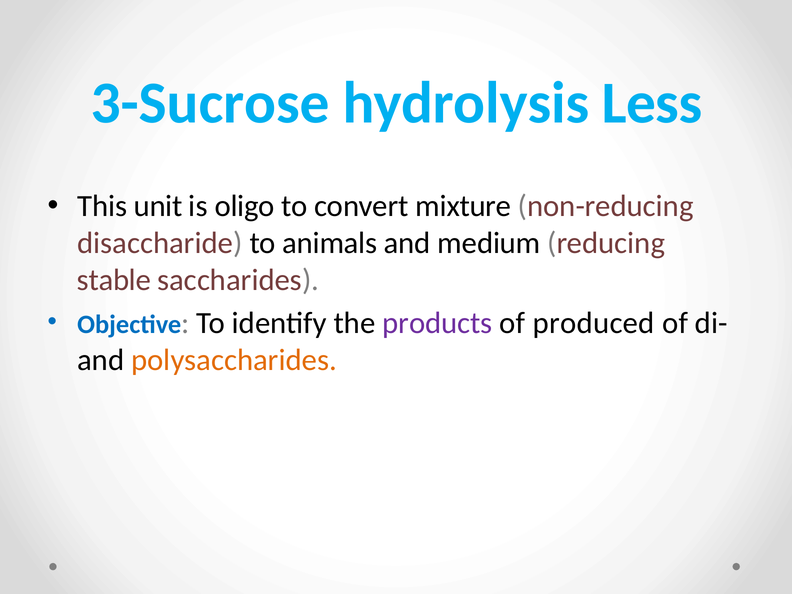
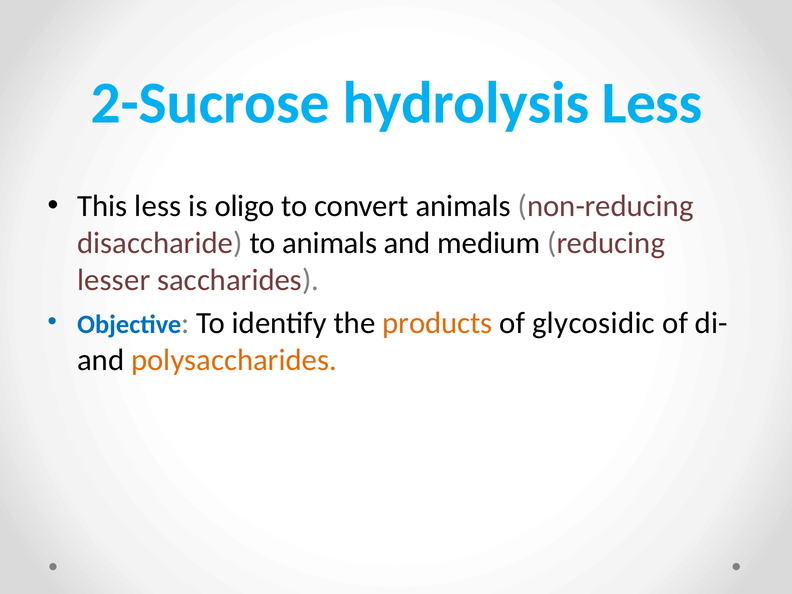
3-Sucrose: 3-Sucrose -> 2-Sucrose
This unit: unit -> less
convert mixture: mixture -> animals
stable: stable -> lesser
products colour: purple -> orange
produced: produced -> glycosidic
